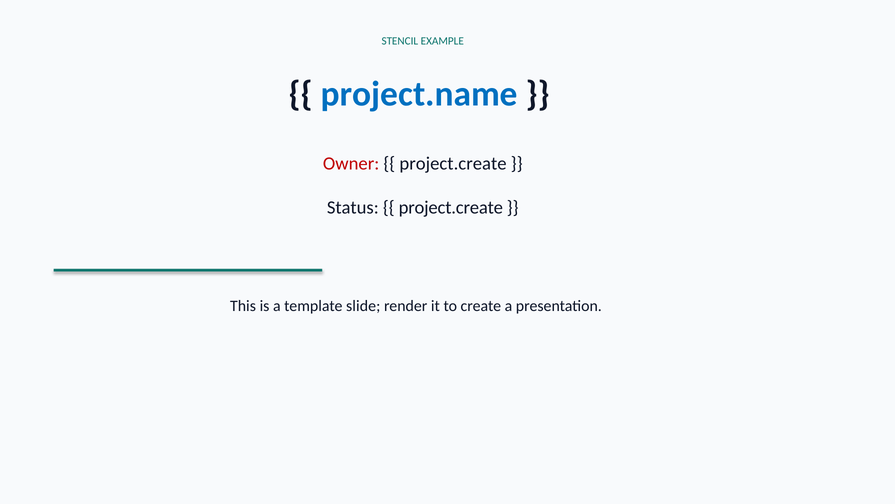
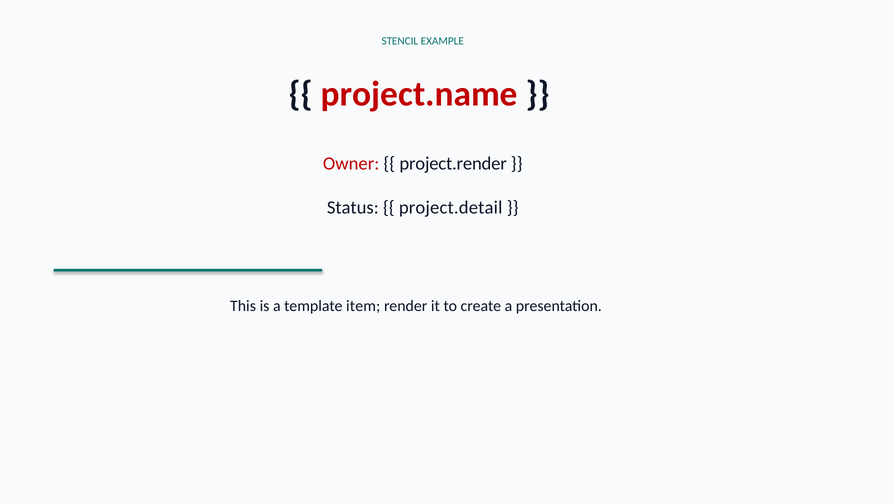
project.name colour: blue -> red
project.create at (453, 163): project.create -> project.render
project.create at (451, 207): project.create -> project.detail
slide: slide -> item
